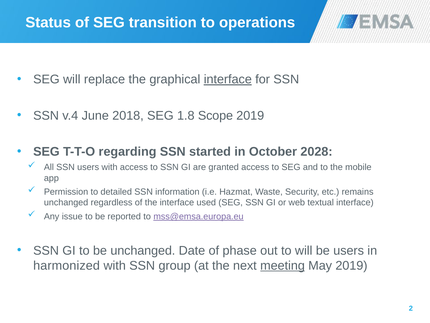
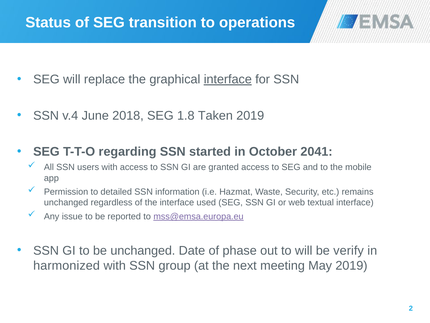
Scope: Scope -> Taken
2028: 2028 -> 2041
be users: users -> verify
meeting underline: present -> none
